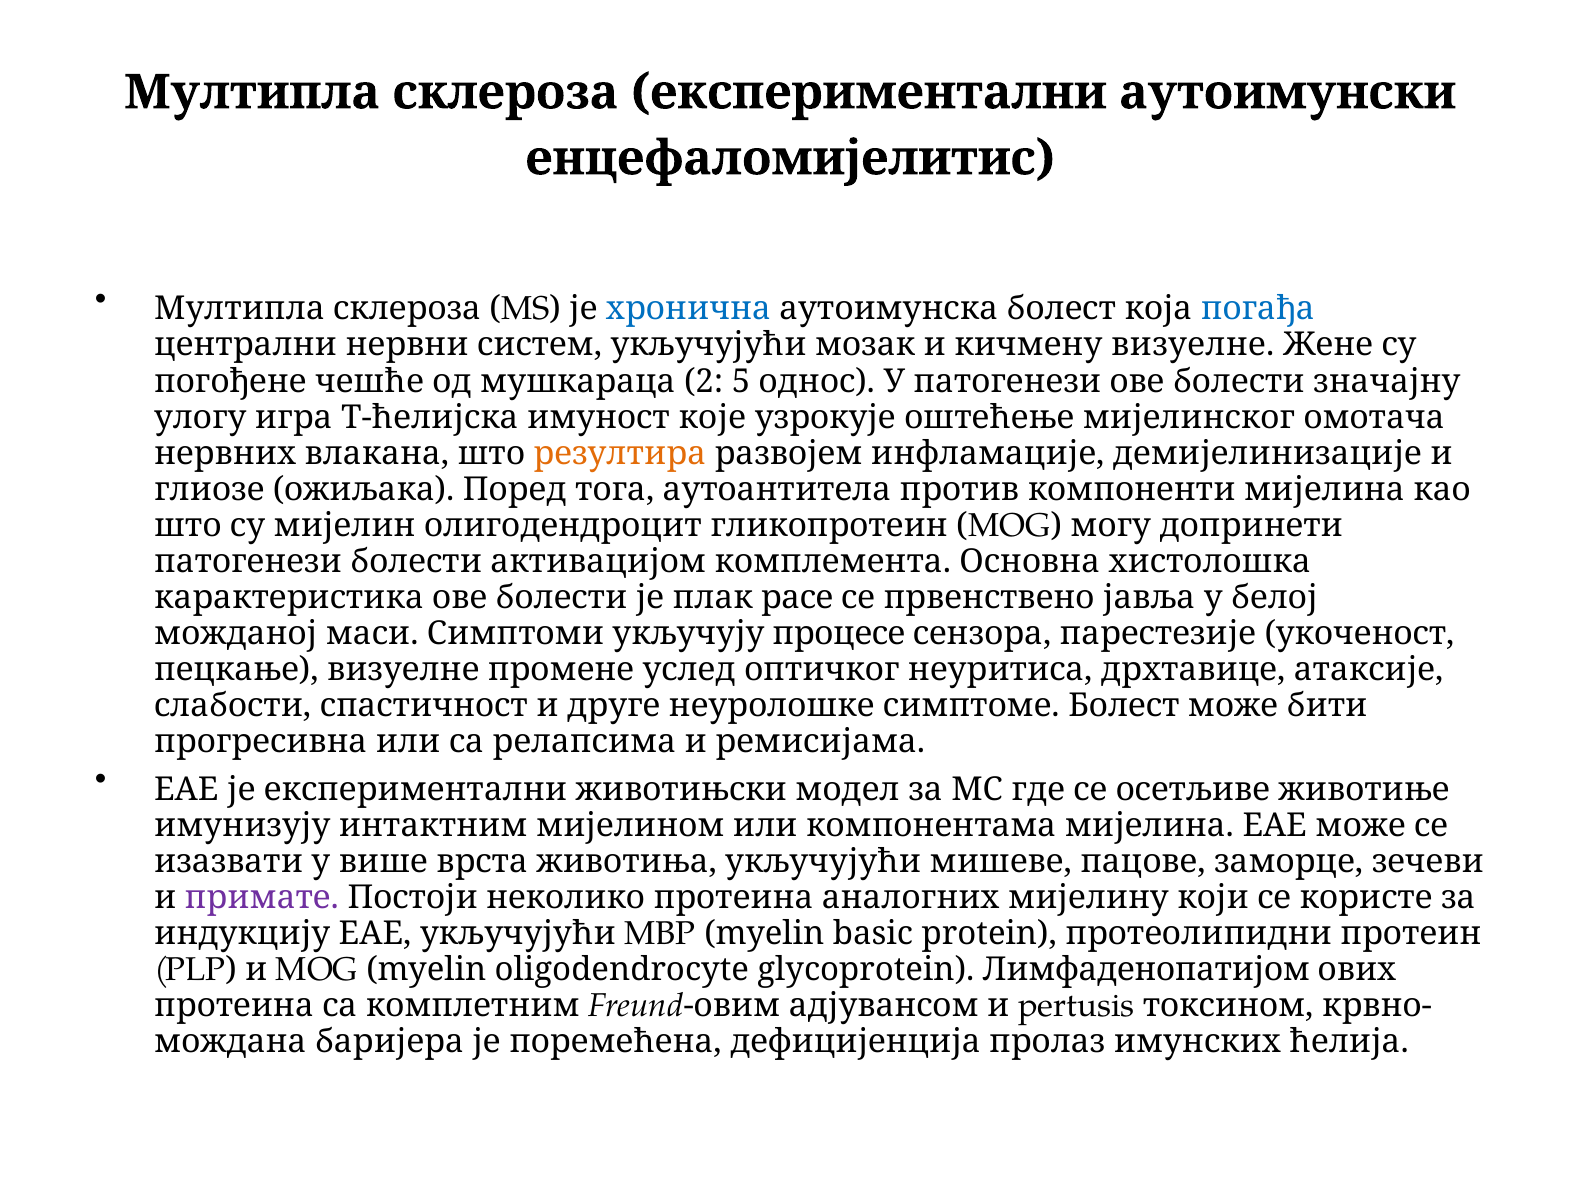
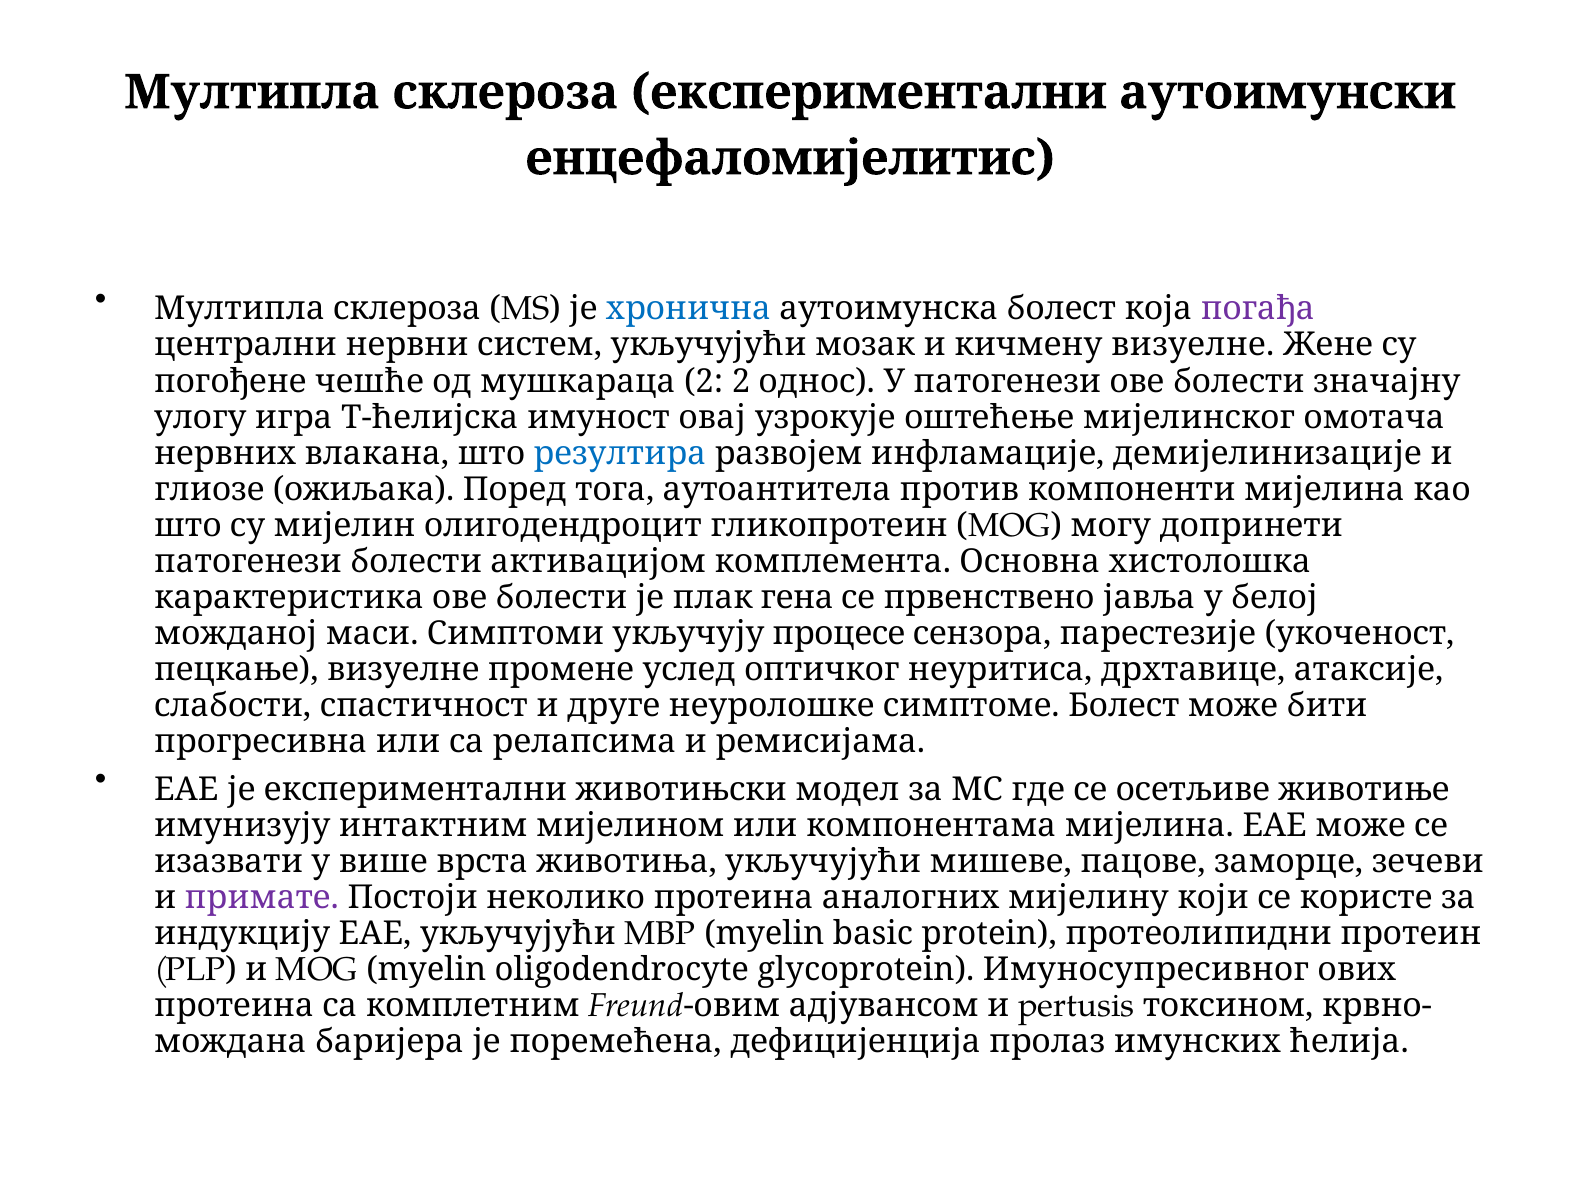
погађа colour: blue -> purple
2 5: 5 -> 2
које: које -> овај
резултира colour: orange -> blue
расе: расе -> гена
Лимфаденопатијом: Лимфаденопатијом -> Имуносупресивног
